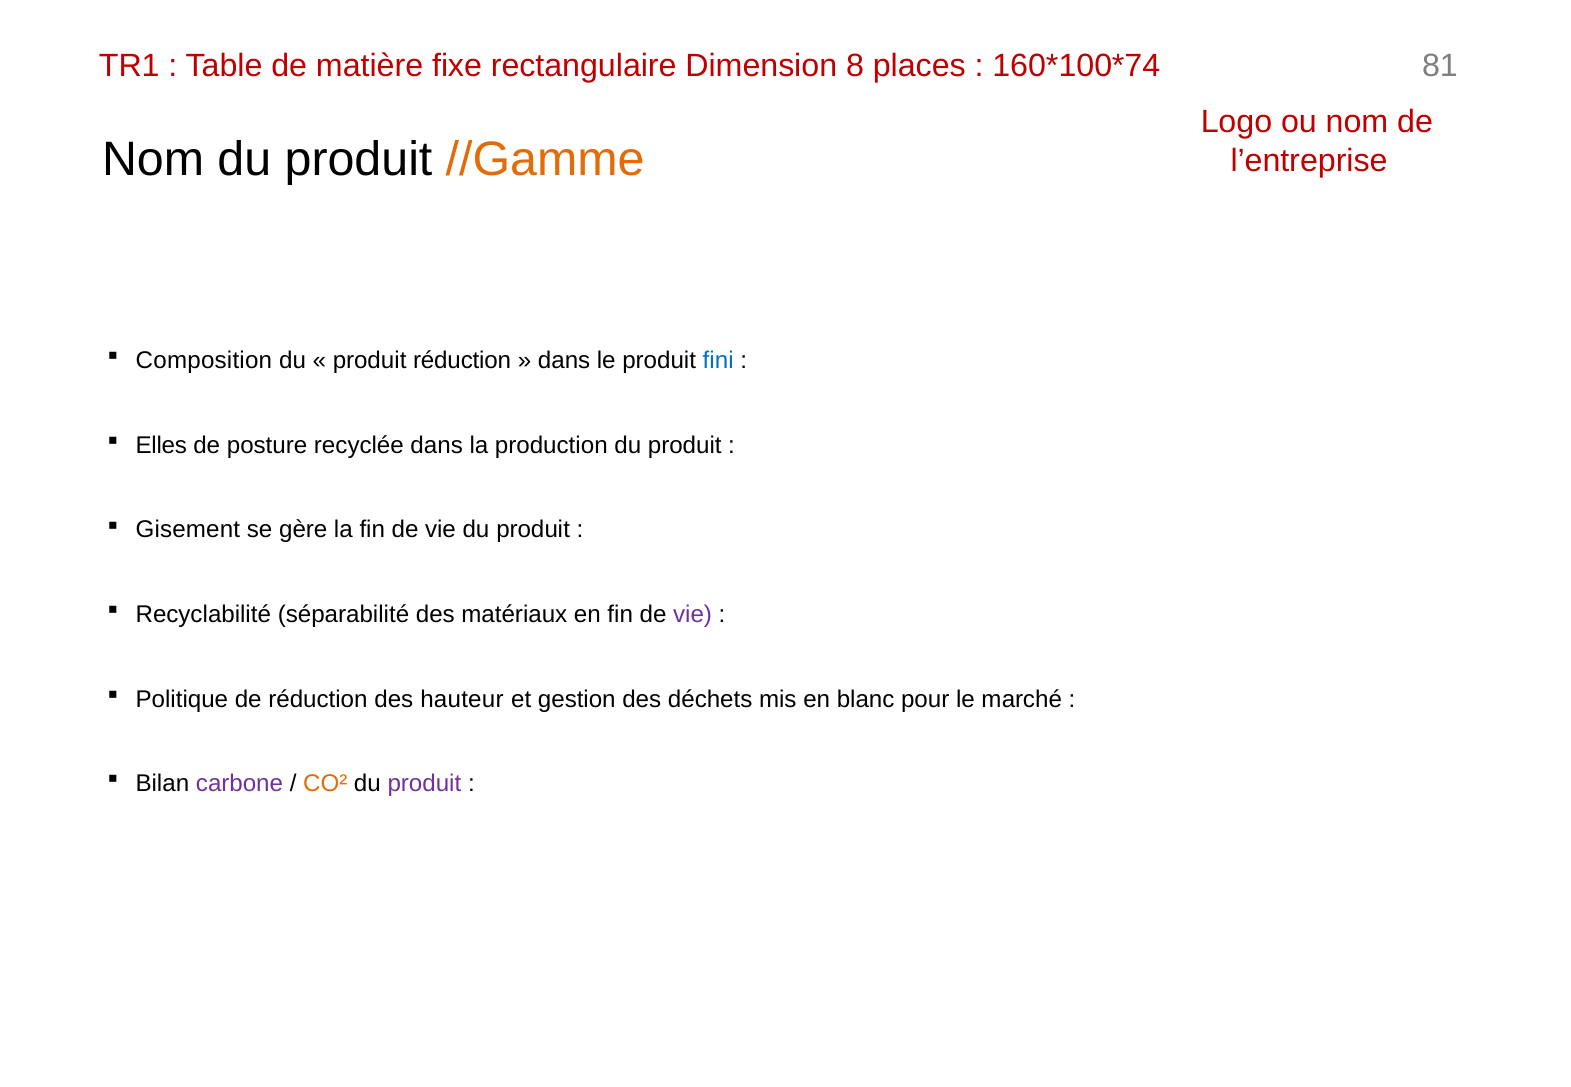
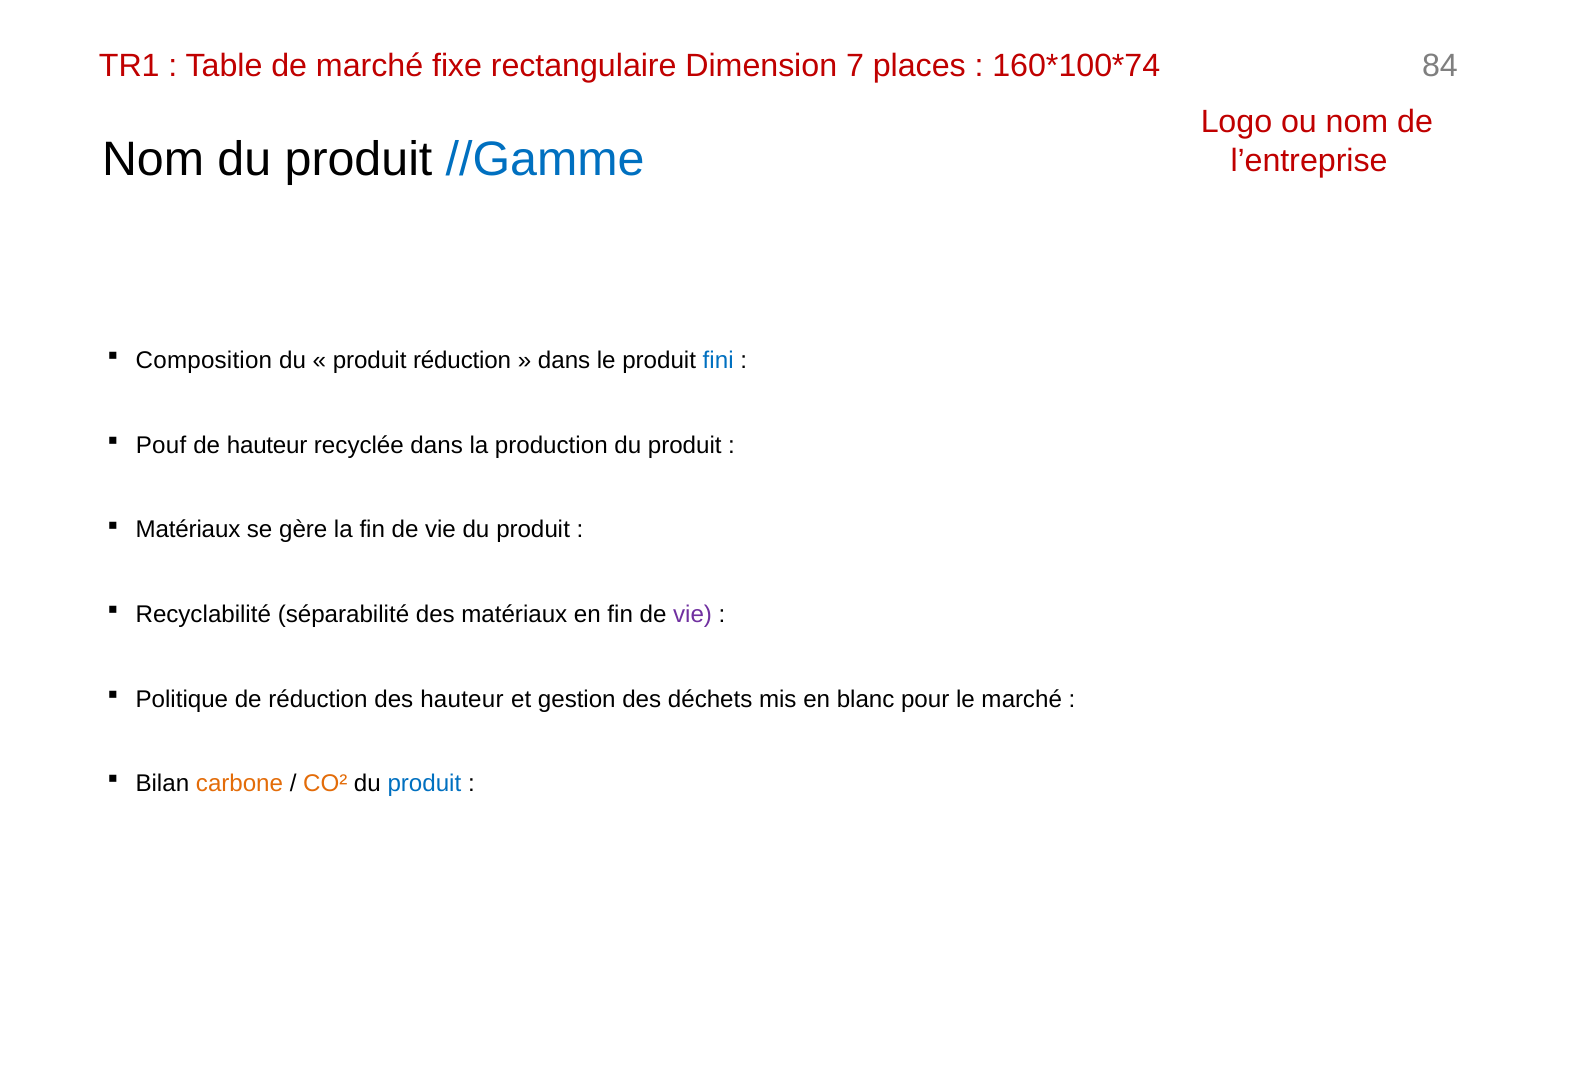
de matière: matière -> marché
8: 8 -> 7
81: 81 -> 84
//Gamme colour: orange -> blue
Elles: Elles -> Pouf
de posture: posture -> hauteur
Gisement at (188, 530): Gisement -> Matériaux
carbone colour: purple -> orange
produit at (424, 784) colour: purple -> blue
